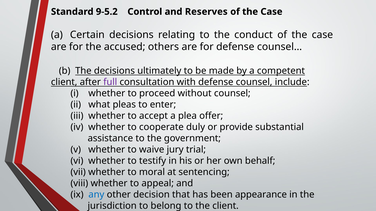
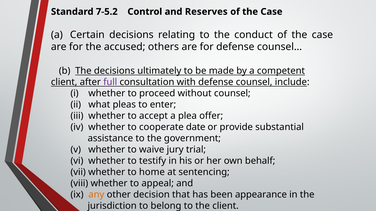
9-5.2: 9-5.2 -> 7-5.2
duly: duly -> date
moral: moral -> home
any colour: blue -> orange
